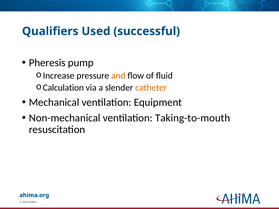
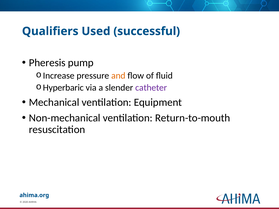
Calculation: Calculation -> Hyperbaric
catheter colour: orange -> purple
Taking-to-mouth: Taking-to-mouth -> Return-to-mouth
